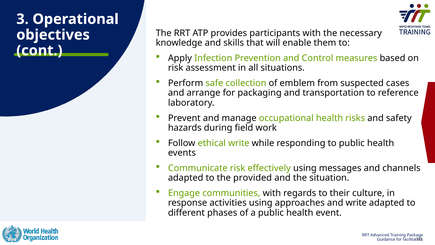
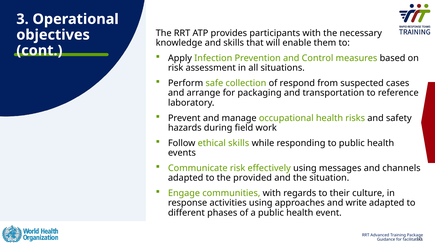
emblem: emblem -> respond
ethical write: write -> skills
